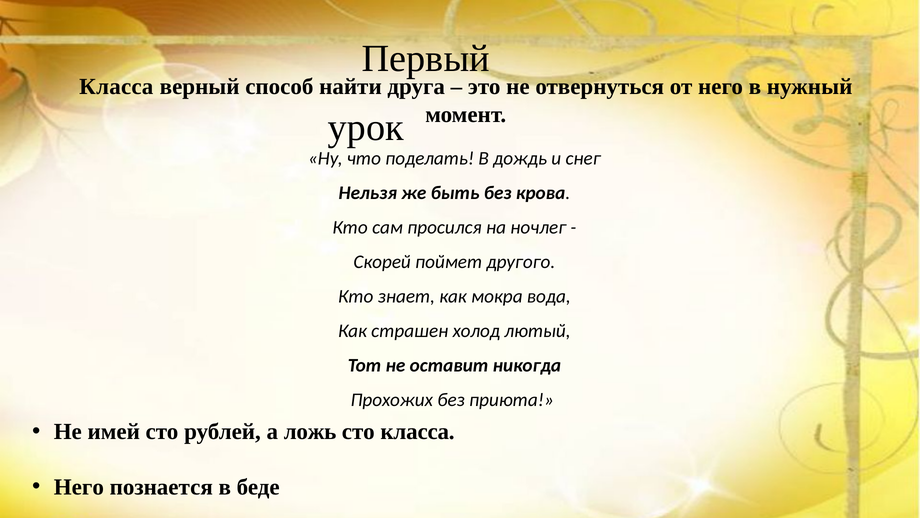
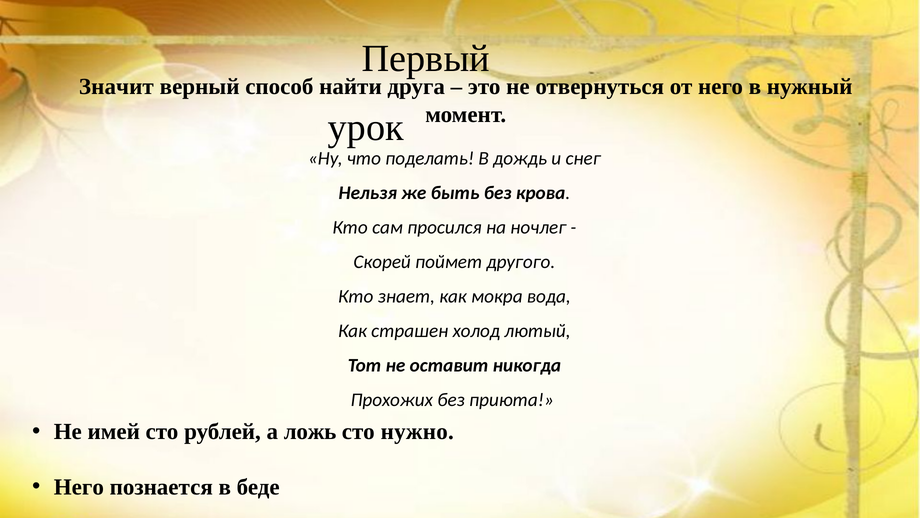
Класса at (116, 87): Класса -> Значит
сто класса: класса -> нужно
